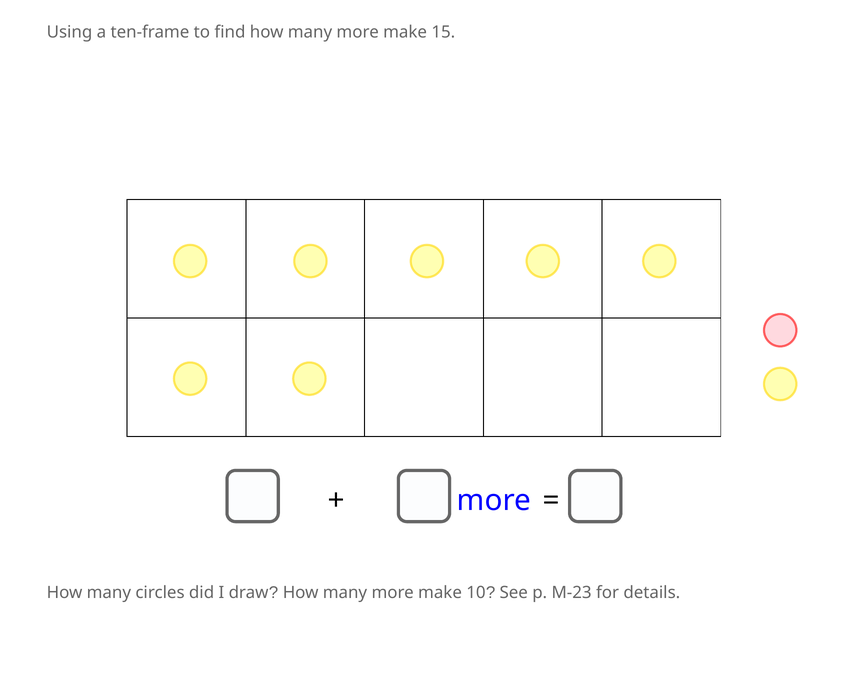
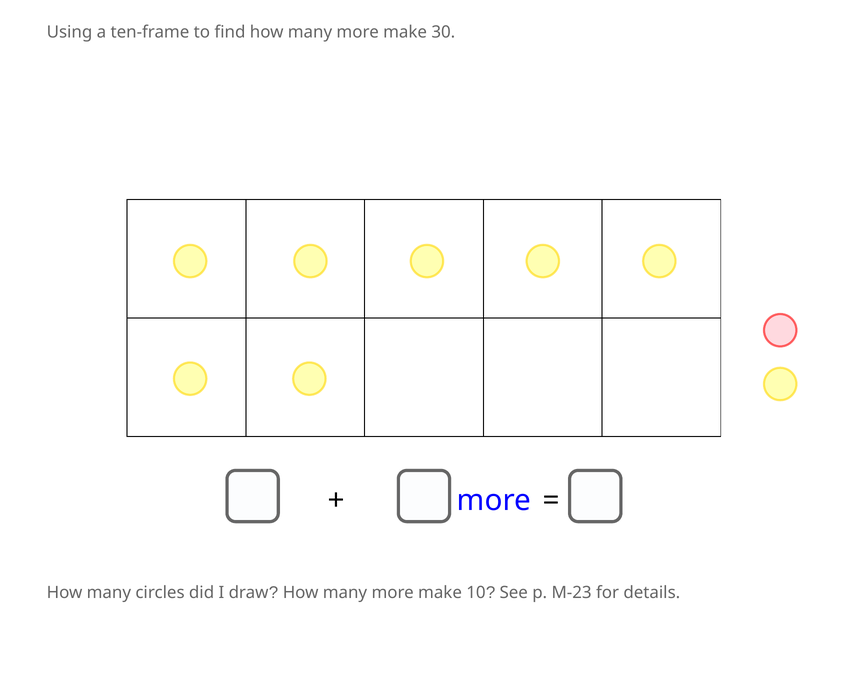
15: 15 -> 30
